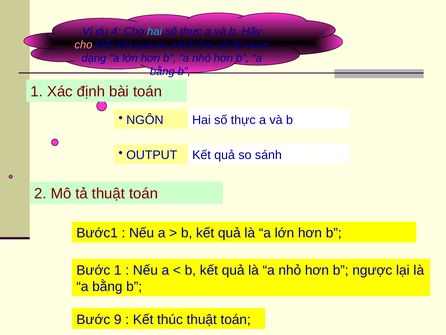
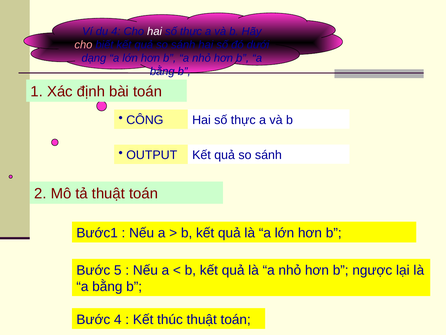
hai at (155, 31) colour: light blue -> white
NGÔN: NGÔN -> CÔNG
Bước 1: 1 -> 5
Bước 9: 9 -> 4
